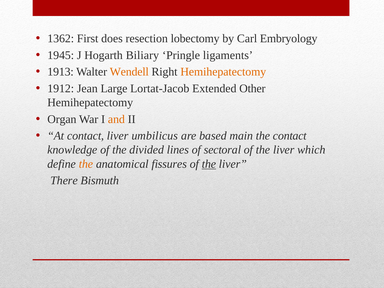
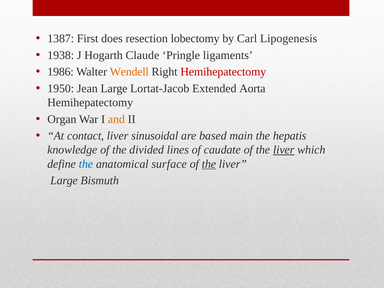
1362: 1362 -> 1387
Embryology: Embryology -> Lipogenesis
1945: 1945 -> 1938
Biliary: Biliary -> Claude
1913: 1913 -> 1986
Hemihepatectomy at (223, 72) colour: orange -> red
1912: 1912 -> 1950
Other: Other -> Aorta
umbilicus: umbilicus -> sinusoidal
the contact: contact -> hepatis
sectoral: sectoral -> caudate
liver at (284, 150) underline: none -> present
the at (86, 164) colour: orange -> blue
fissures: fissures -> surface
There at (64, 181): There -> Large
